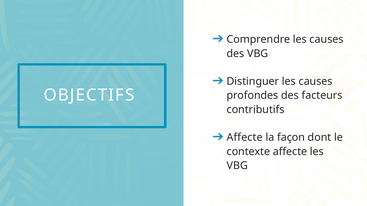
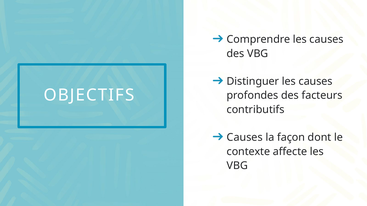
Affecte at (245, 138): Affecte -> Causes
